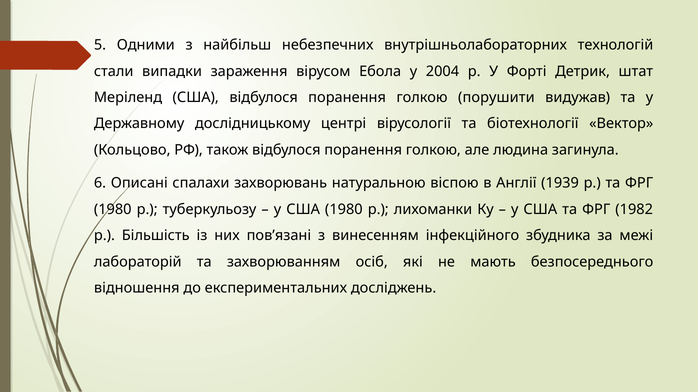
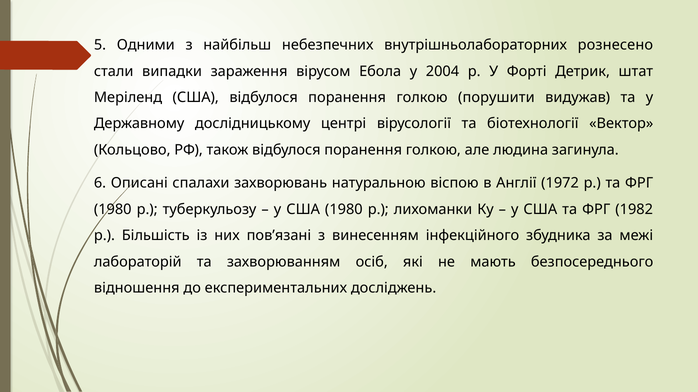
технологій: технологій -> рознесено
1939: 1939 -> 1972
